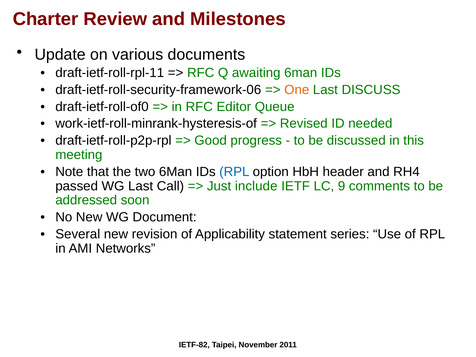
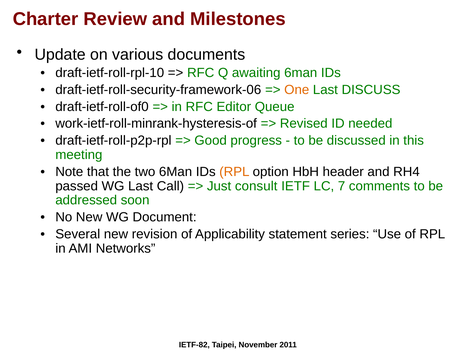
draft-ietf-roll-rpl-11: draft-ietf-roll-rpl-11 -> draft-ietf-roll-rpl-10
RPL at (234, 172) colour: blue -> orange
include: include -> consult
9: 9 -> 7
